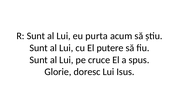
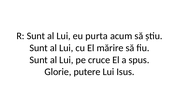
putere: putere -> mărire
doresc: doresc -> putere
